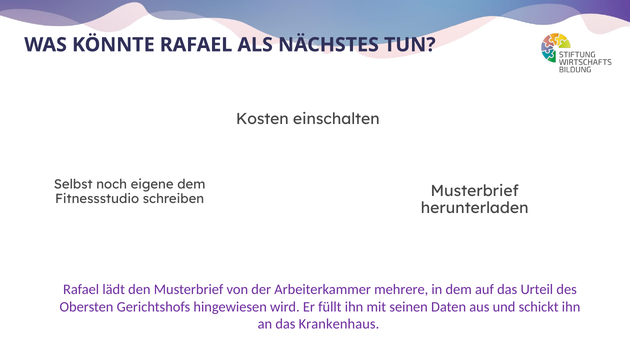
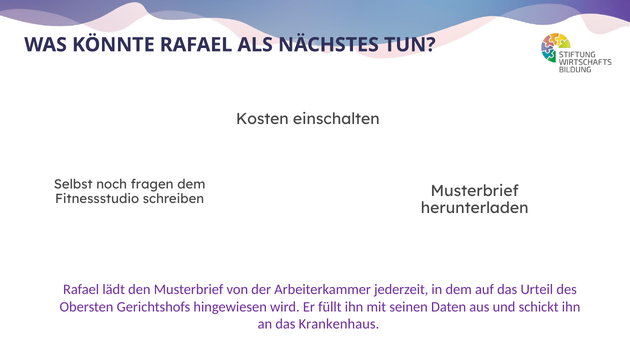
eigene: eigene -> fragen
mehrere: mehrere -> jederzeit
